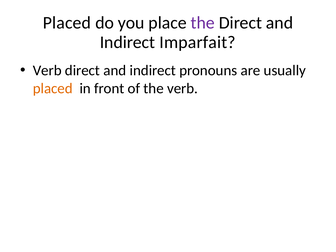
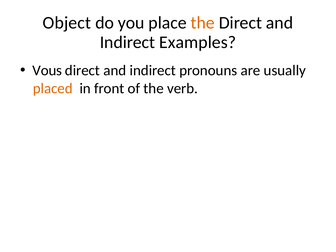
Placed at (67, 23): Placed -> Object
the at (203, 23) colour: purple -> orange
Imparfait: Imparfait -> Examples
Verb at (47, 70): Verb -> Vous
